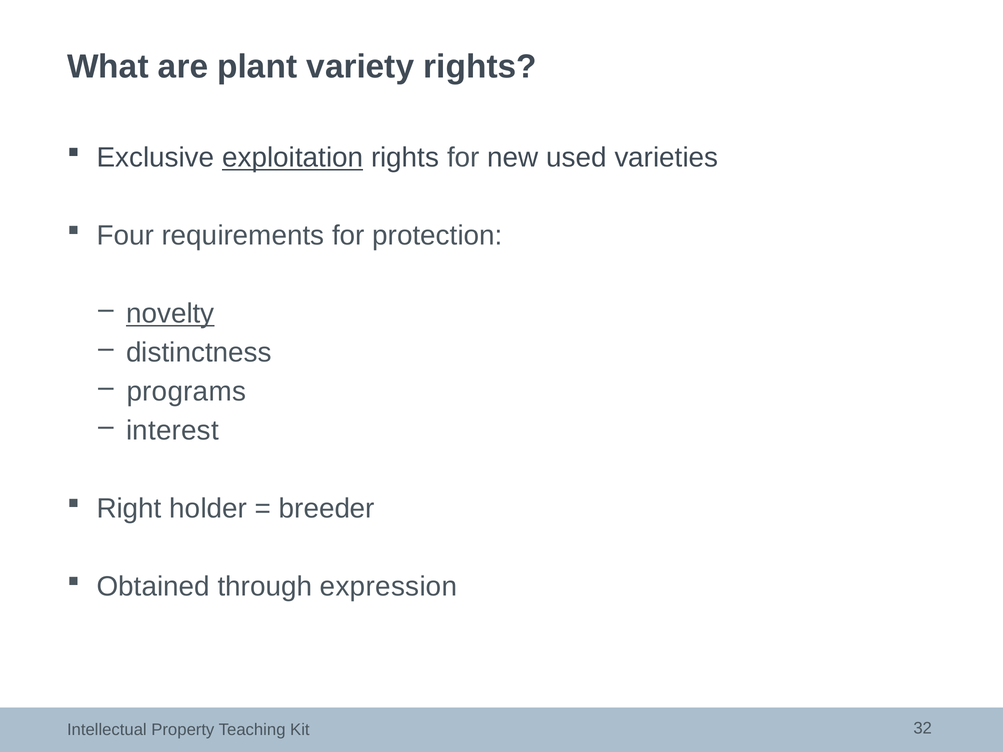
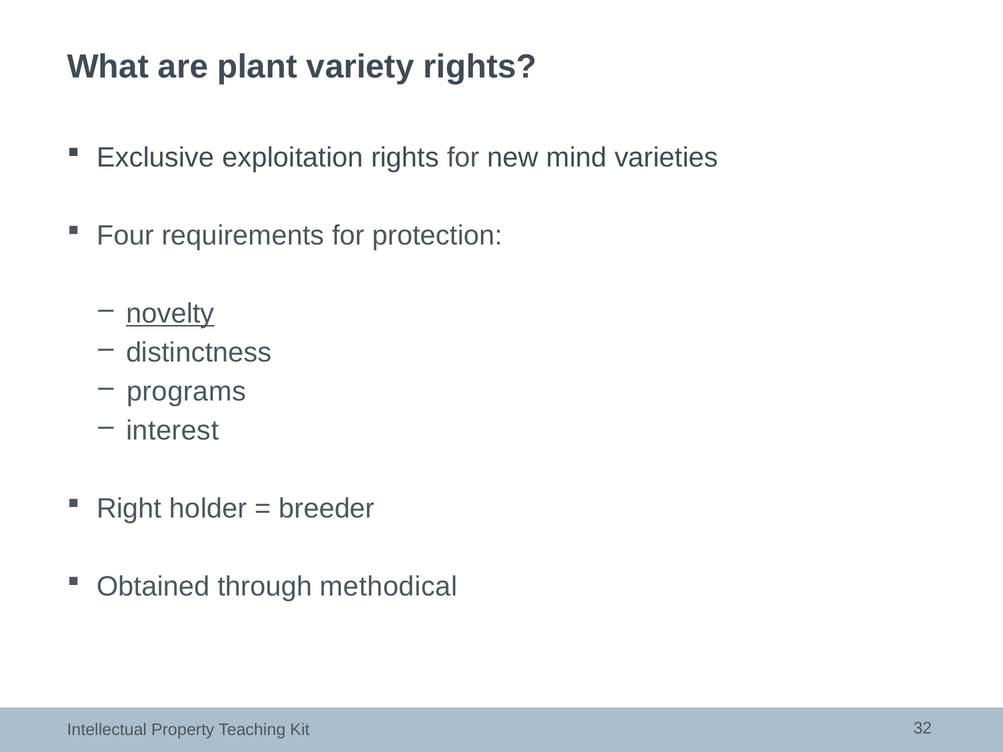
exploitation underline: present -> none
used: used -> mind
expression: expression -> methodical
